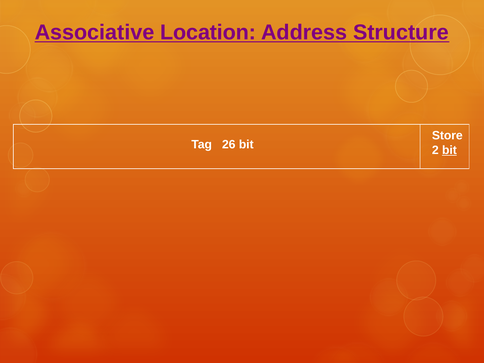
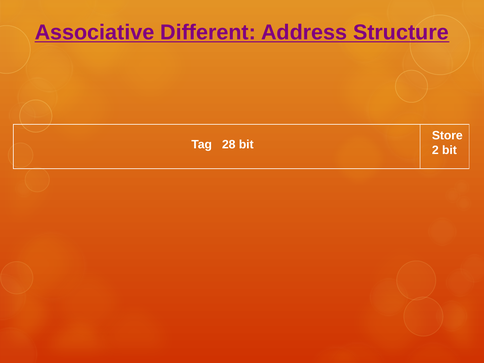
Location: Location -> Different
26: 26 -> 28
bit at (449, 150) underline: present -> none
